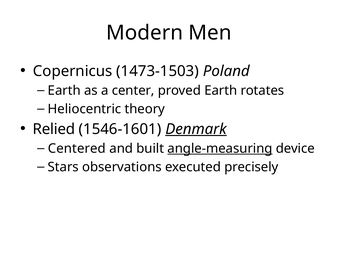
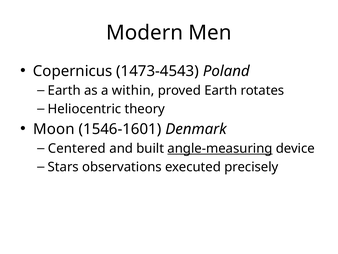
1473-1503: 1473-1503 -> 1473-4543
center: center -> within
Relied: Relied -> Moon
Denmark underline: present -> none
